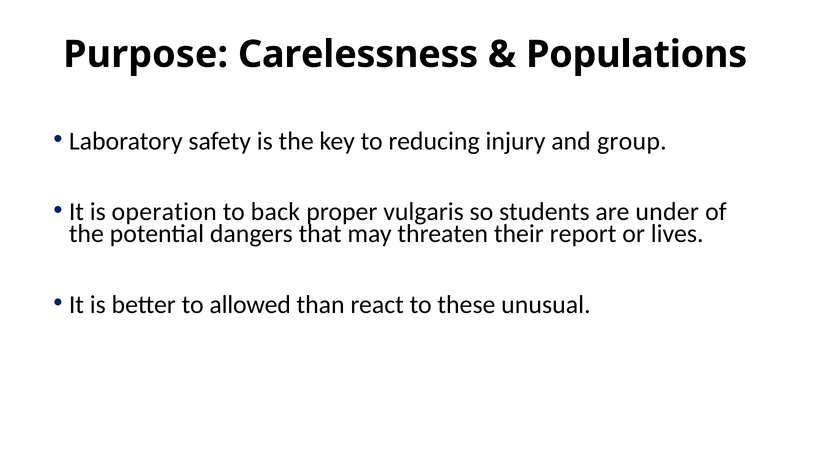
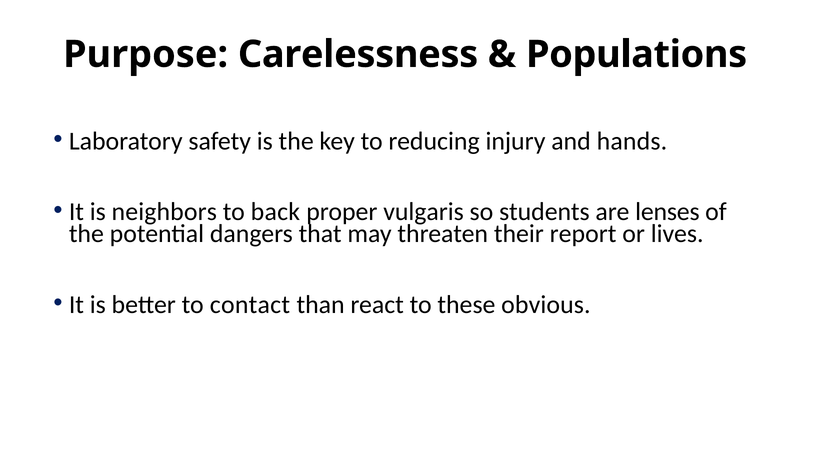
group: group -> hands
operation: operation -> neighbors
under: under -> lenses
allowed: allowed -> contact
unusual: unusual -> obvious
